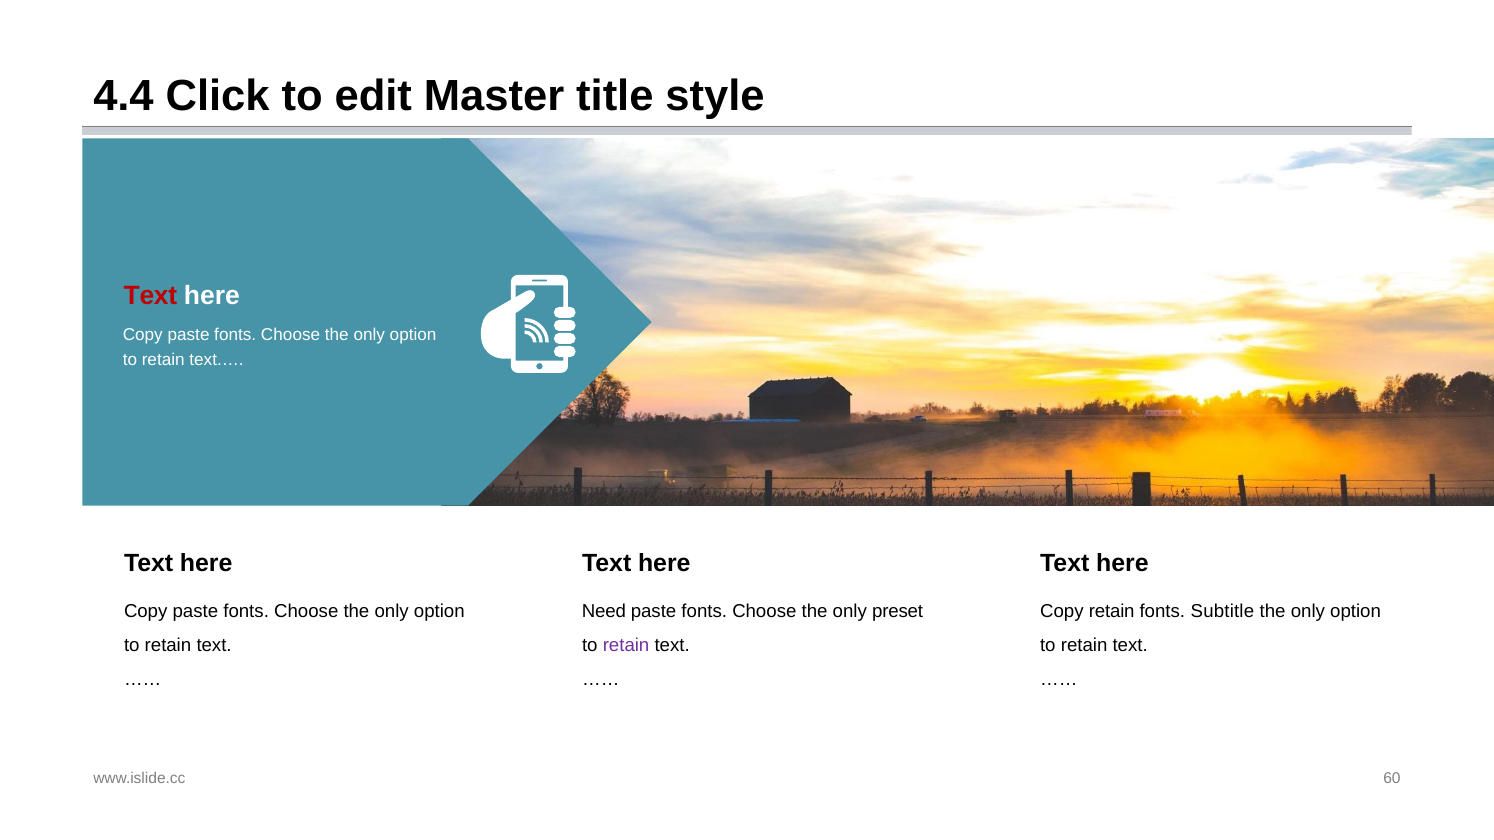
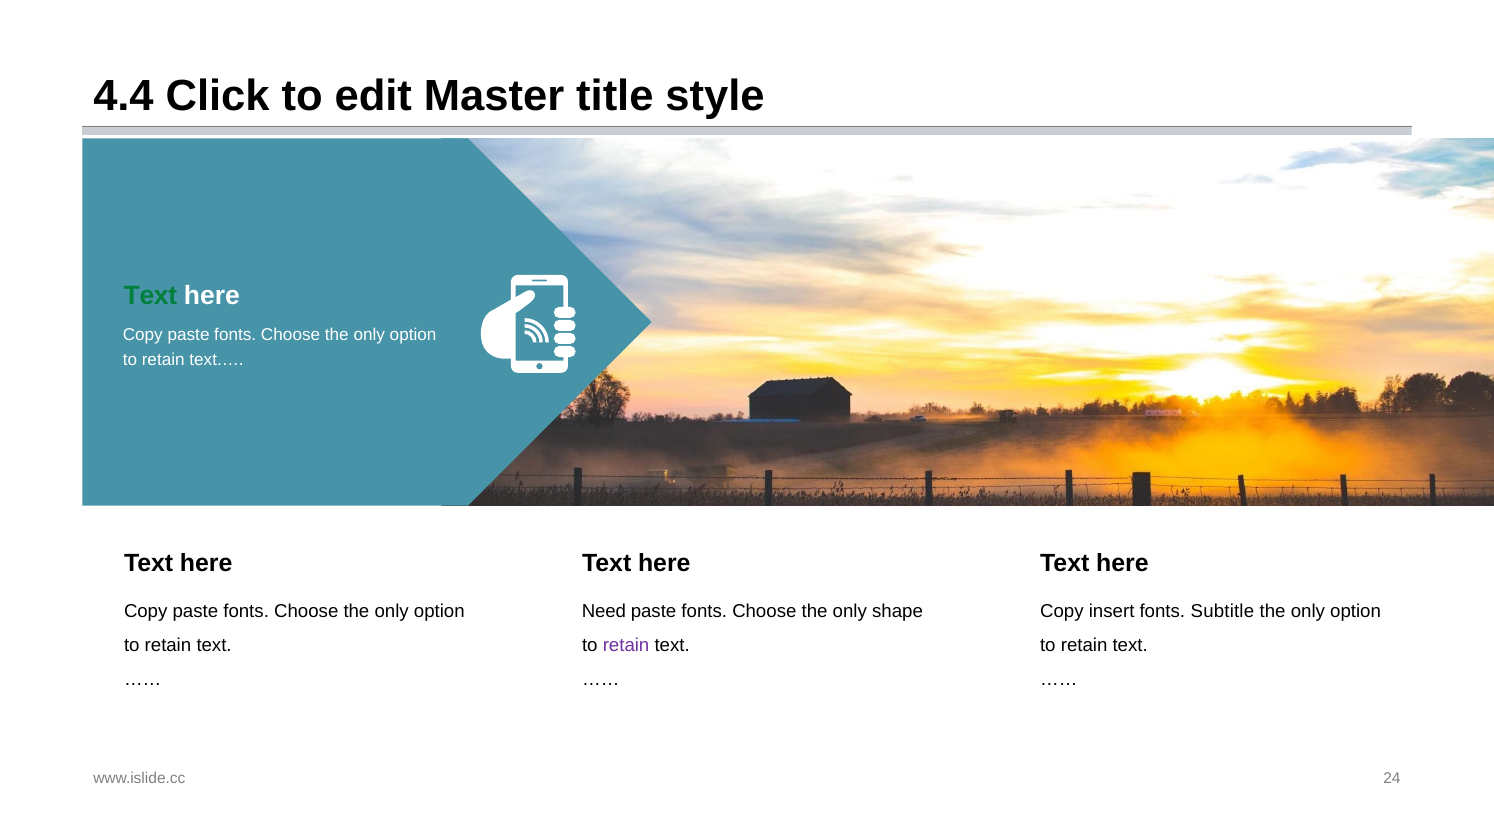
Text at (150, 296) colour: red -> green
preset: preset -> shape
Copy retain: retain -> insert
60: 60 -> 24
